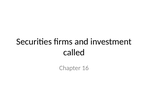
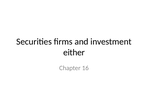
called: called -> either
